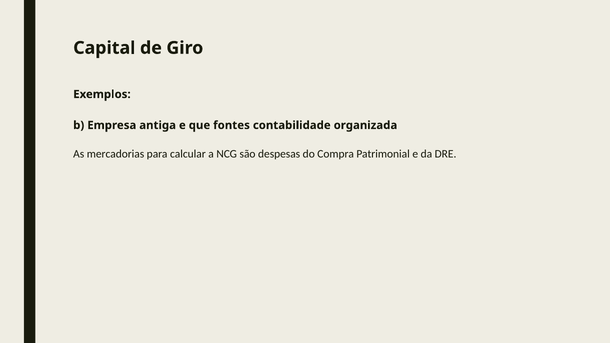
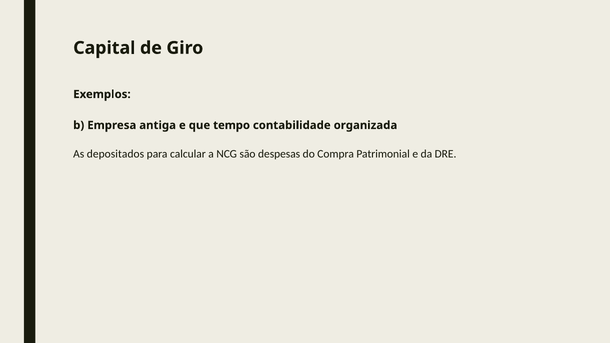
fontes: fontes -> tempo
mercadorias: mercadorias -> depositados
